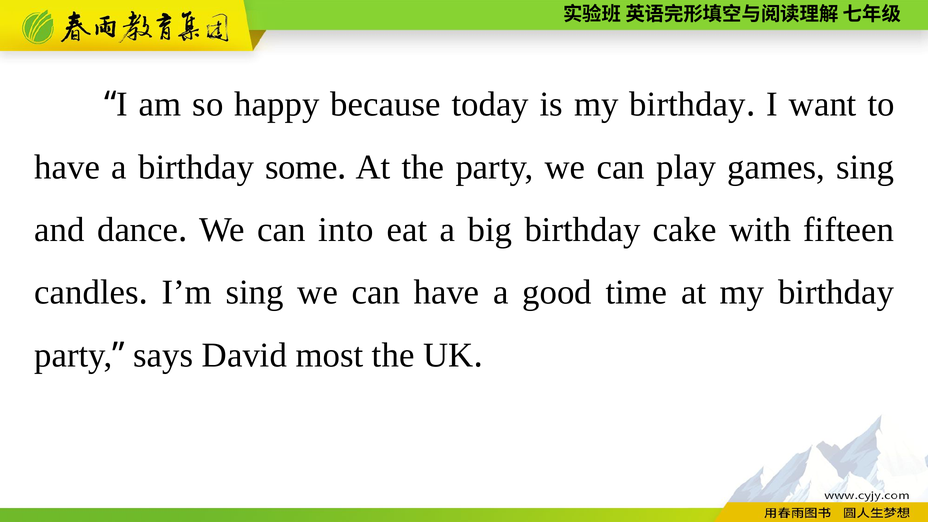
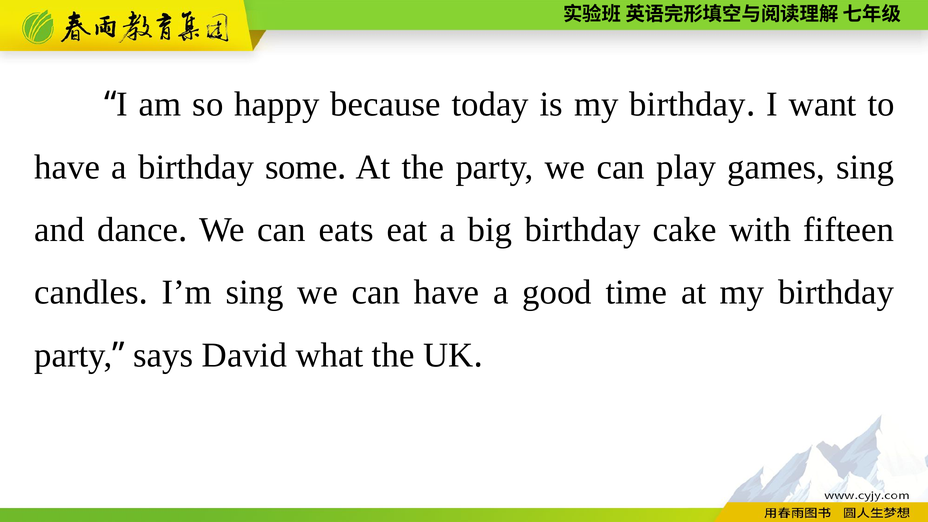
into: into -> eats
most: most -> what
